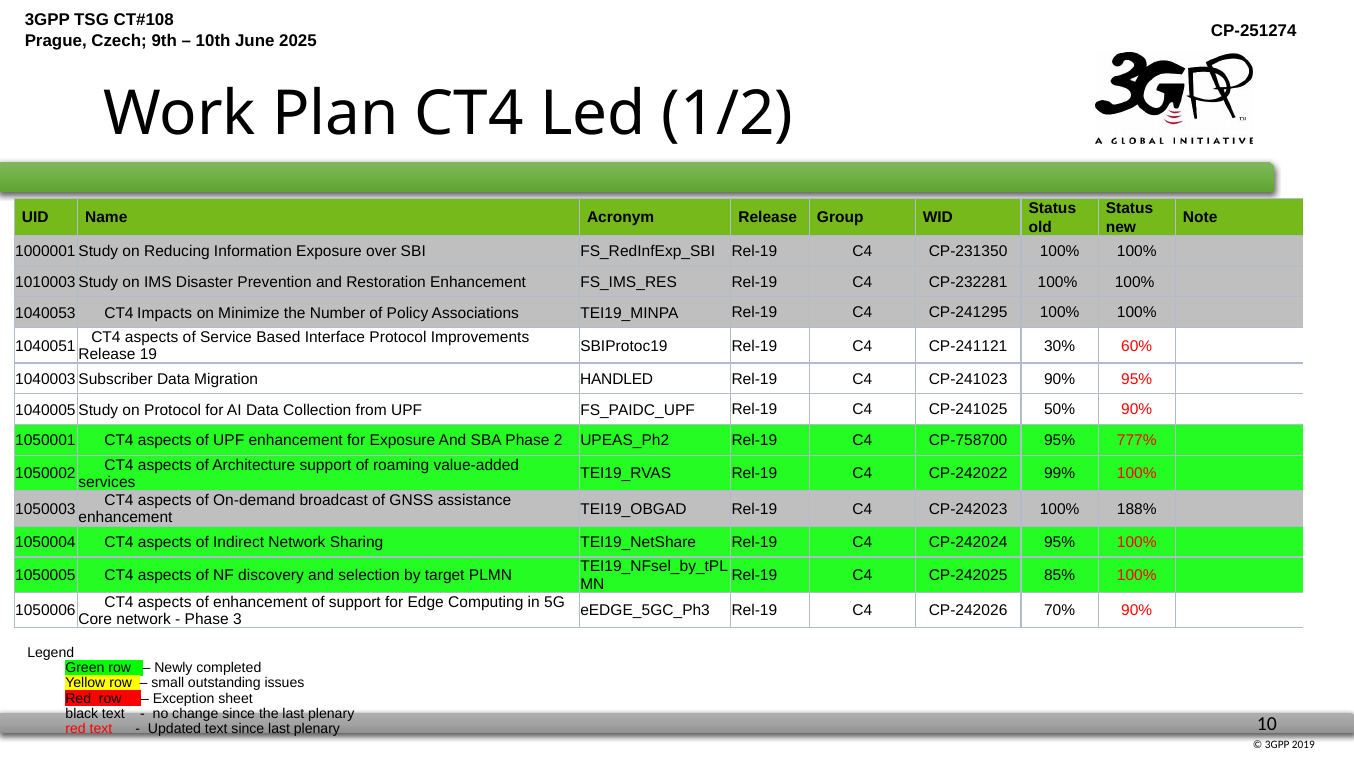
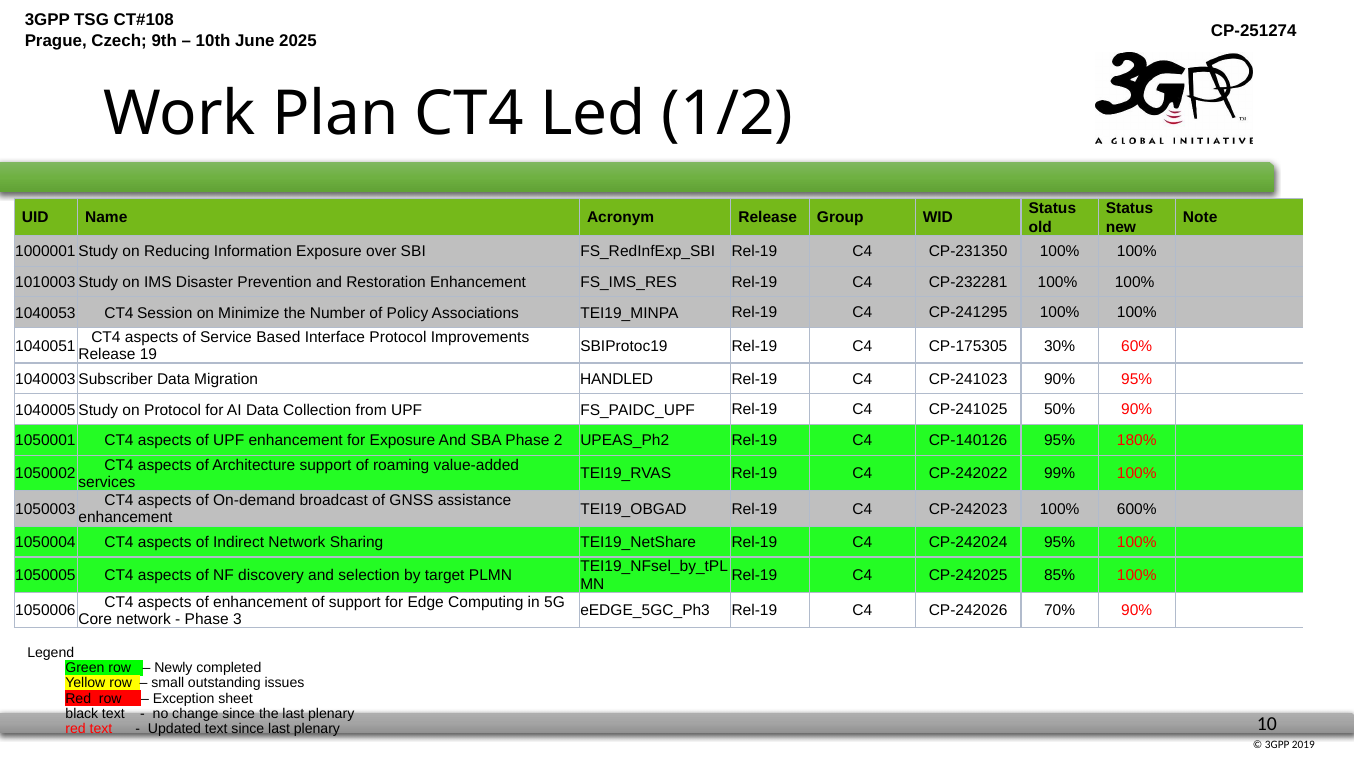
Impacts: Impacts -> Session
CP-241121: CP-241121 -> CP-175305
CP-758700: CP-758700 -> CP-140126
777%: 777% -> 180%
188%: 188% -> 600%
